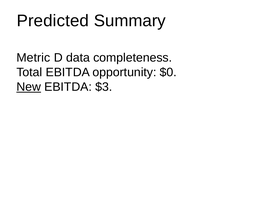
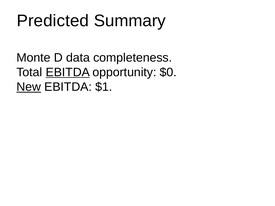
Metric: Metric -> Monte
EBITDA at (68, 72) underline: none -> present
$3: $3 -> $1
